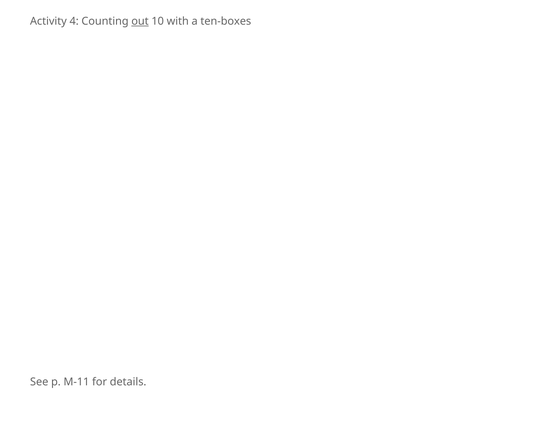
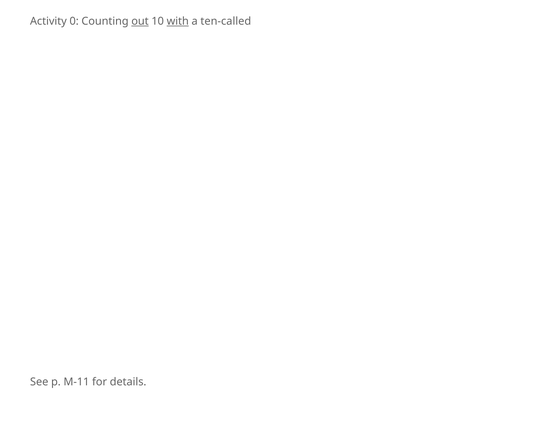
4: 4 -> 0
with underline: none -> present
ten-boxes: ten-boxes -> ten-called
